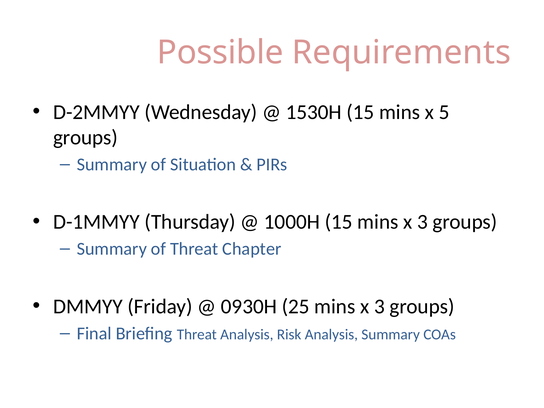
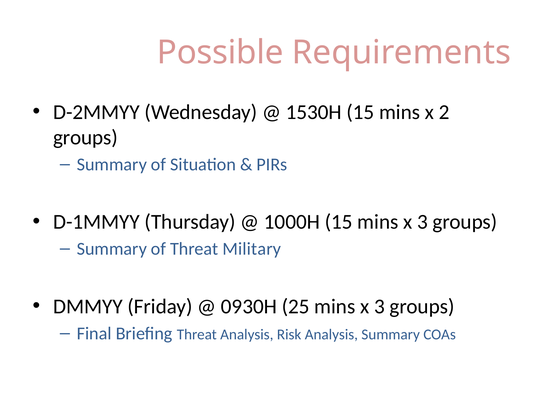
5: 5 -> 2
Chapter: Chapter -> Military
